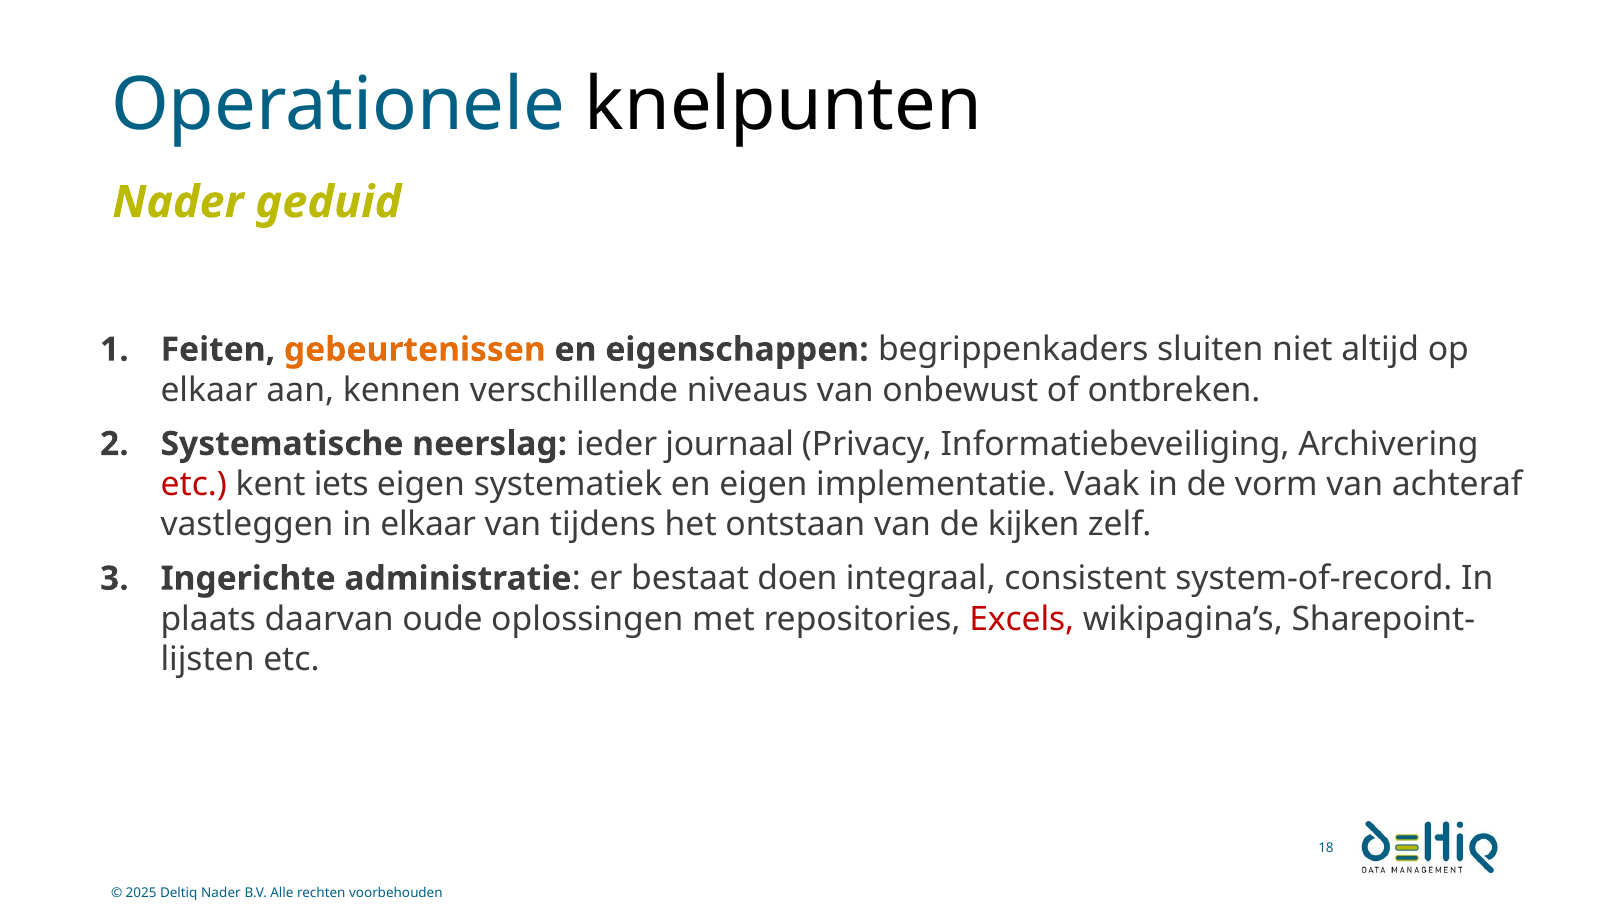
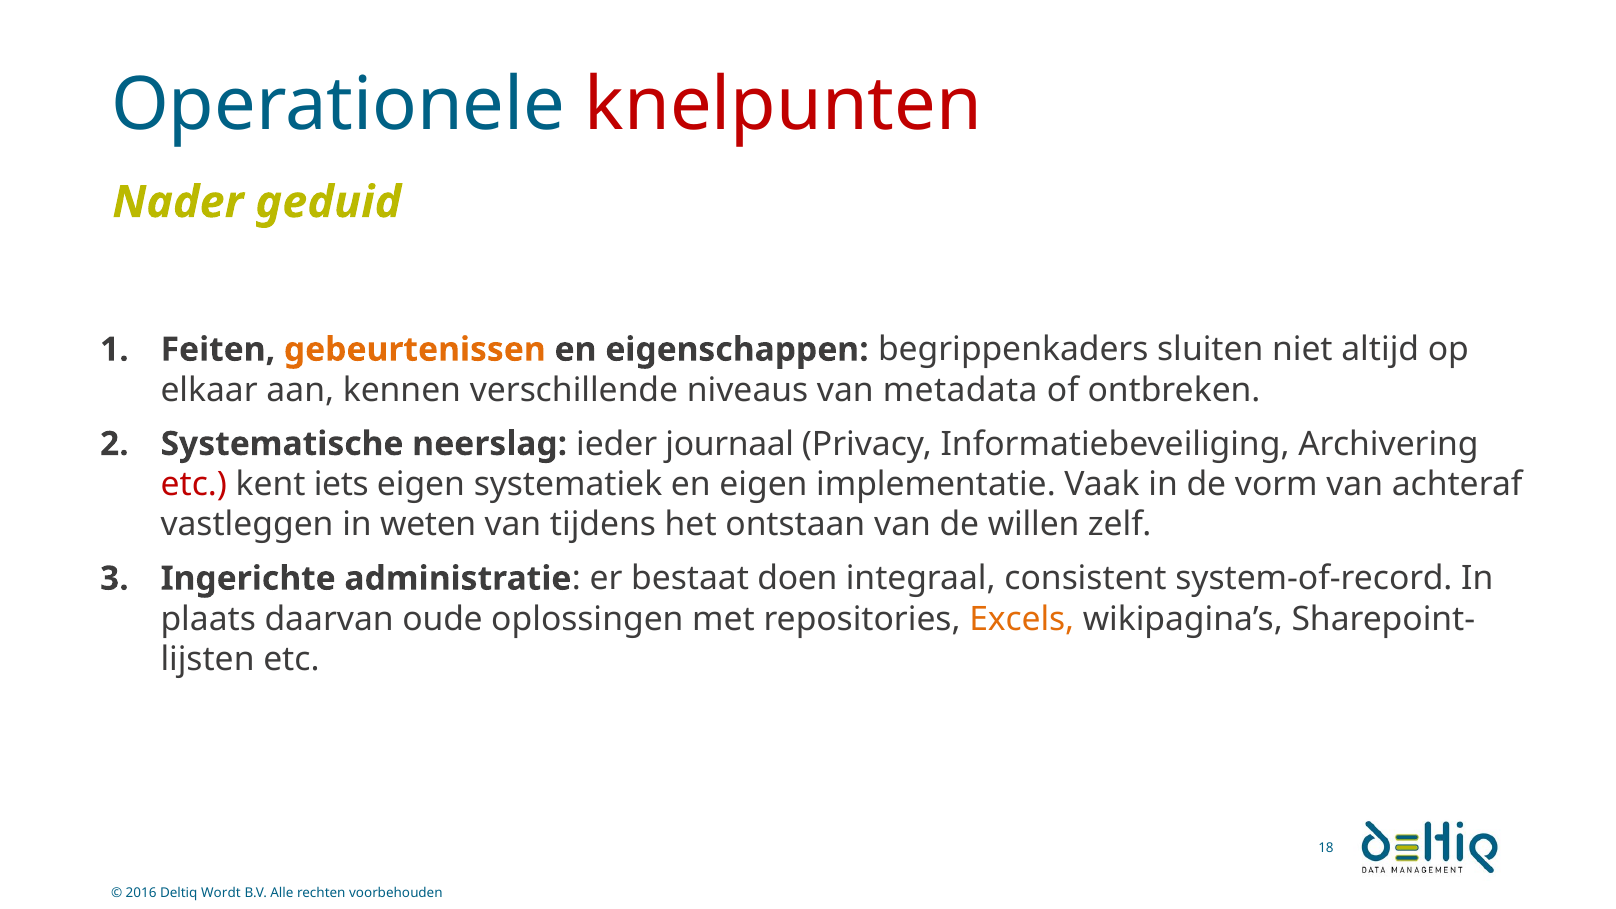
knelpunten colour: black -> red
onbewust: onbewust -> metadata
in elkaar: elkaar -> weten
kijken: kijken -> willen
Excels colour: red -> orange
2025: 2025 -> 2016
Deltiq Nader: Nader -> Wordt
